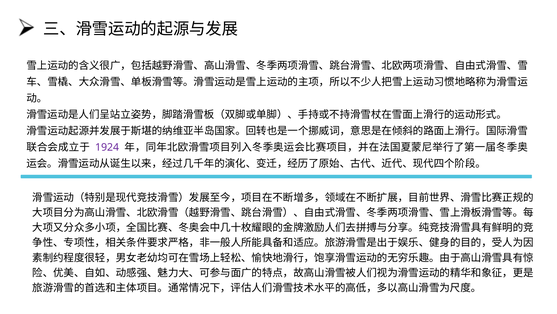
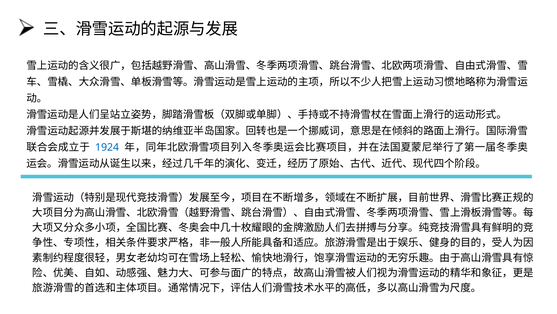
1924 colour: purple -> blue
